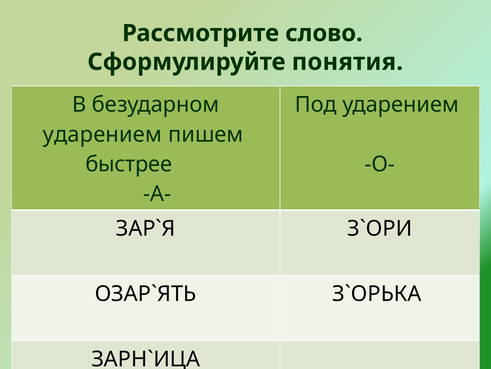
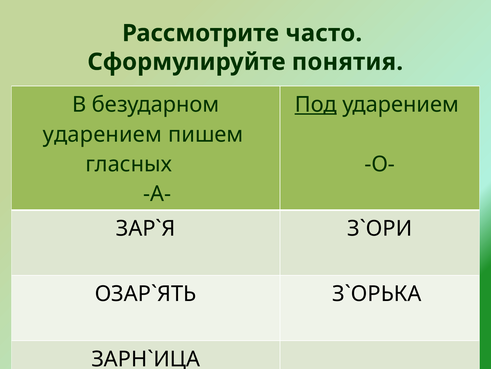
слово: слово -> часто
Под underline: none -> present
быстрее: быстрее -> гласных
